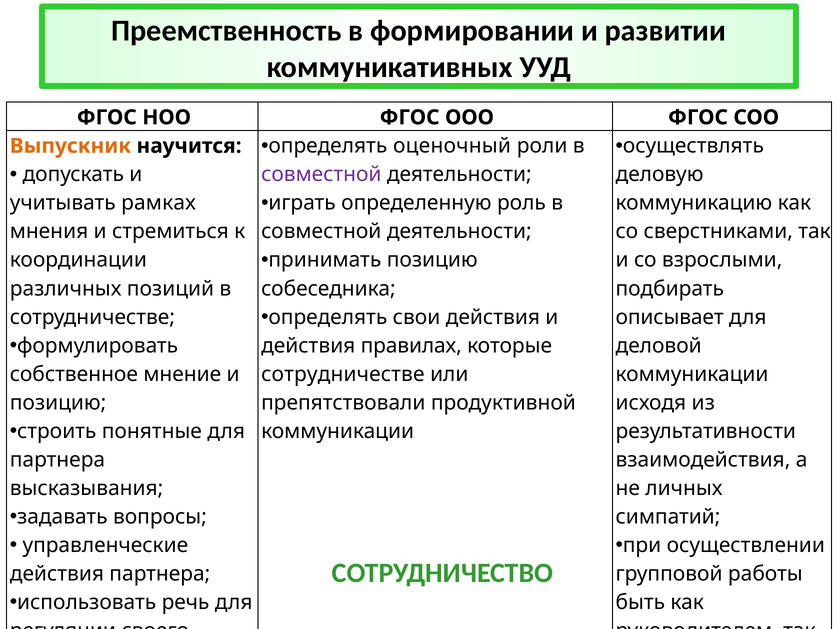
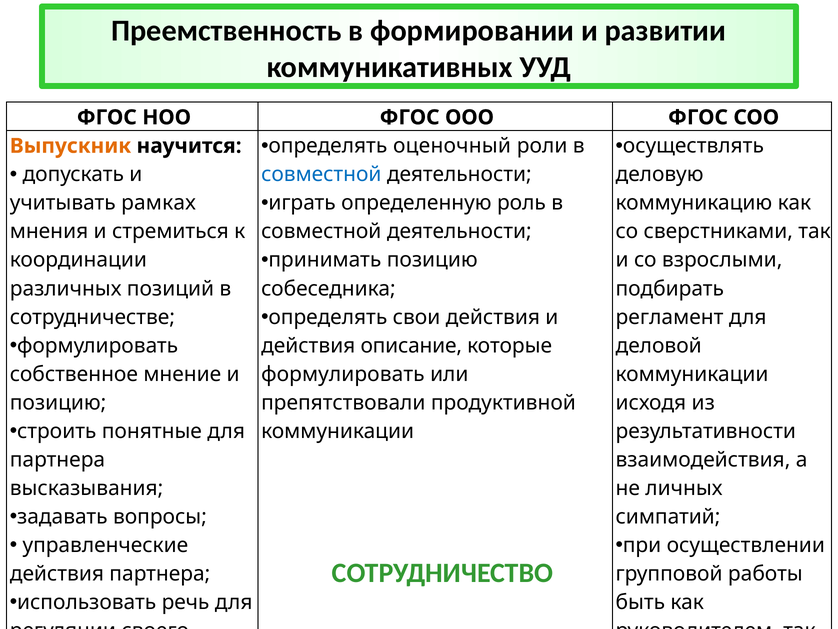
совместной at (321, 174) colour: purple -> blue
описывает: описывает -> регламент
правилах: правилах -> описание
сотрудничестве at (343, 374): сотрудничестве -> формулировать
